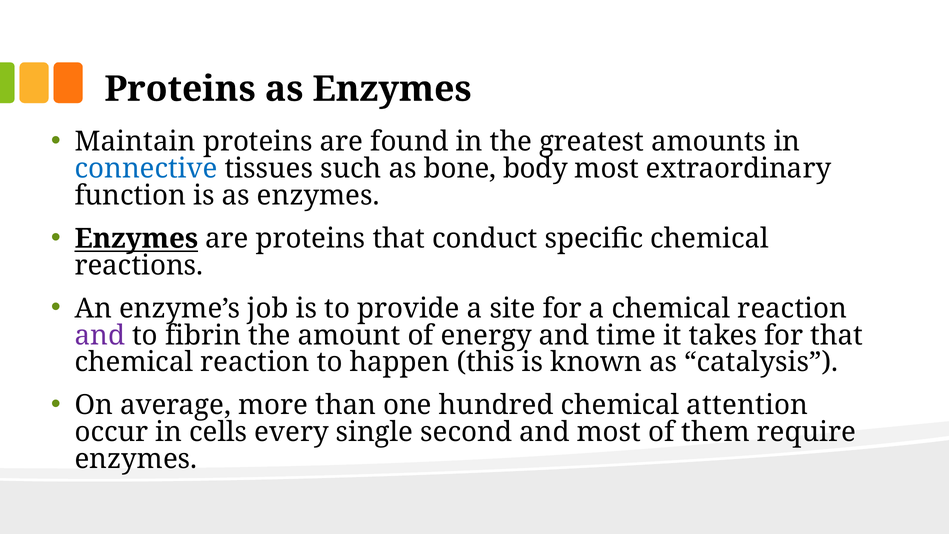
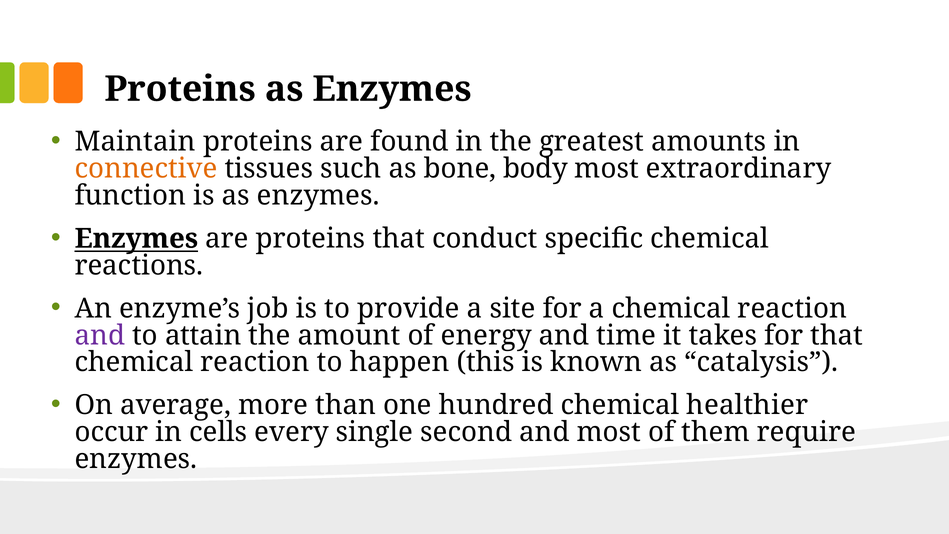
connective colour: blue -> orange
fibrin: fibrin -> attain
attention: attention -> healthier
